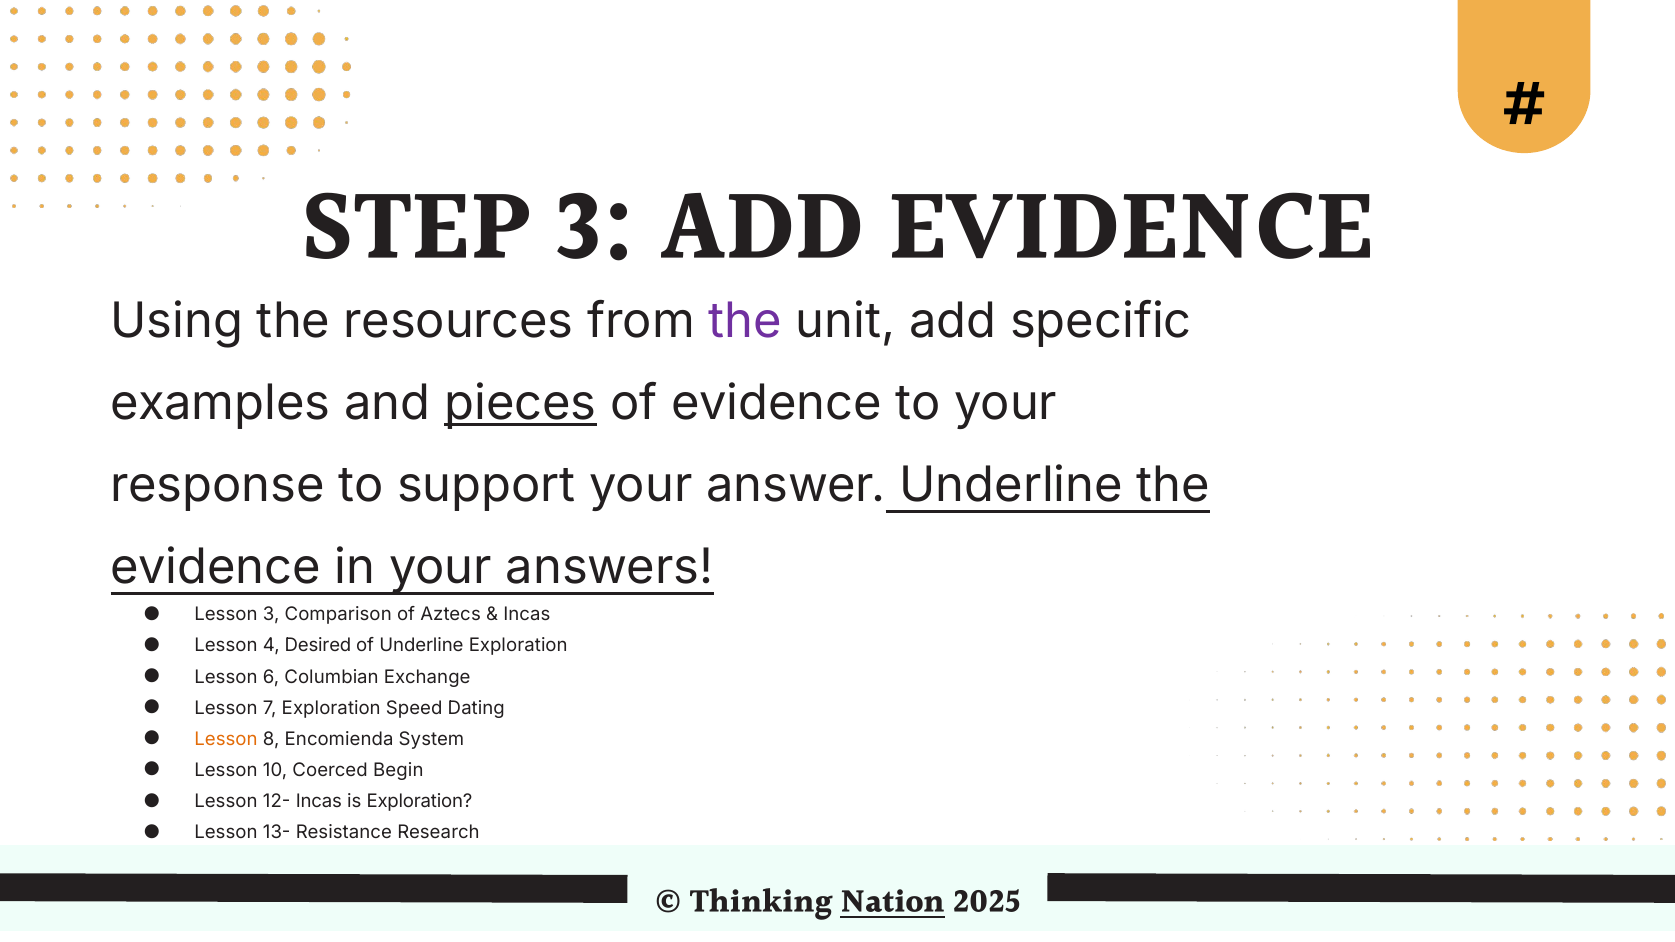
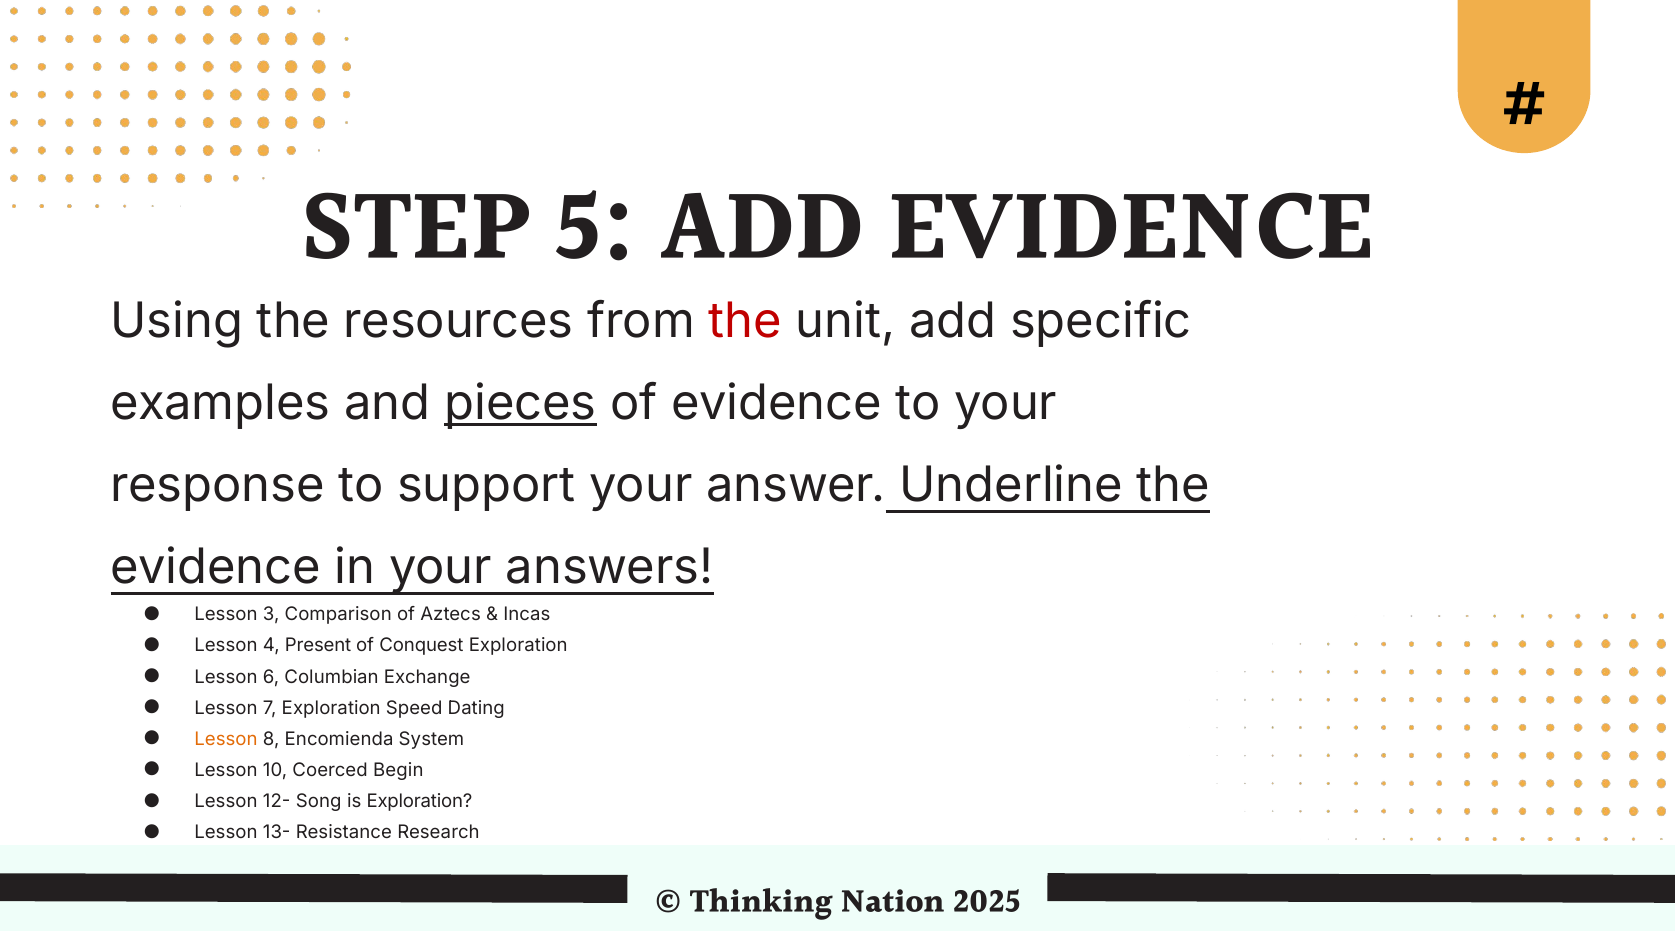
STEP 3: 3 -> 5
the at (746, 321) colour: purple -> red
Desired: Desired -> Present
of Underline: Underline -> Conquest
12- Incas: Incas -> Song
Nation underline: present -> none
